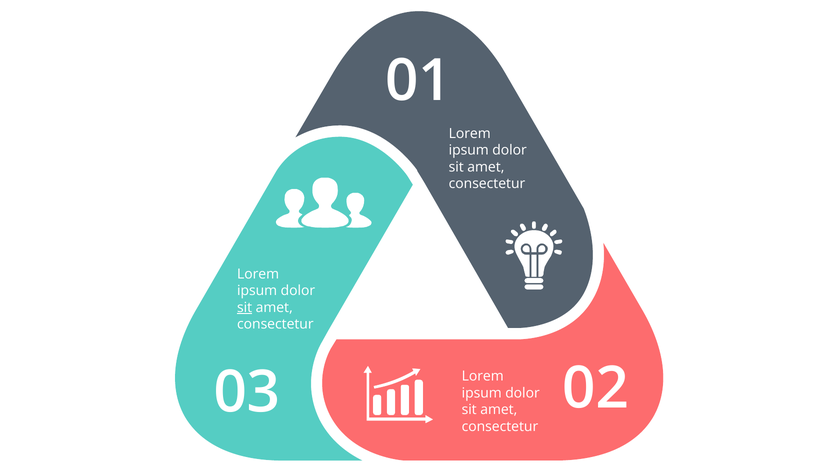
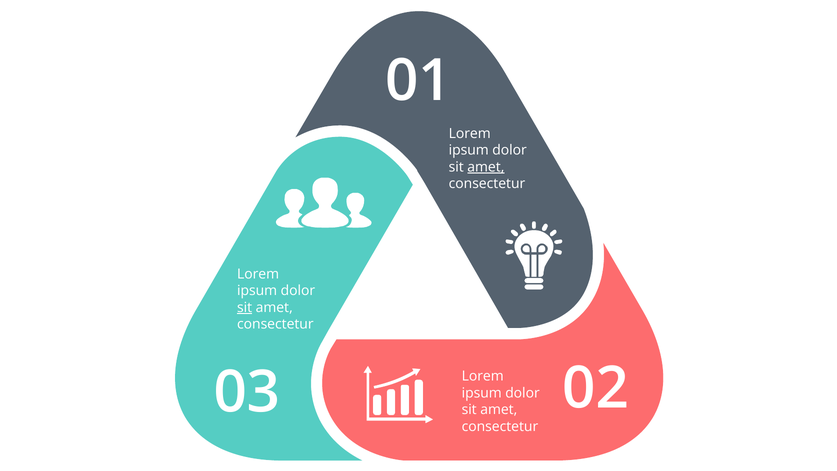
amet at (486, 167) underline: none -> present
